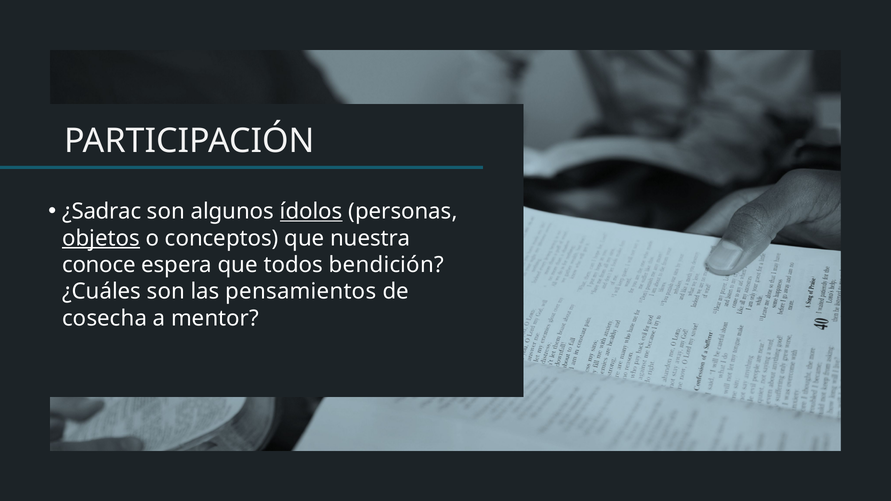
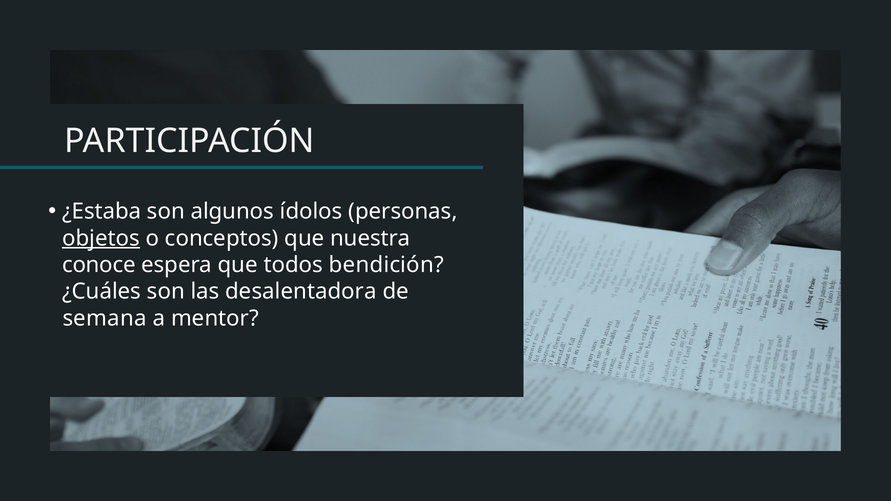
¿Sadrac: ¿Sadrac -> ¿Estaba
ídolos underline: present -> none
pensamientos: pensamientos -> desalentadora
cosecha: cosecha -> semana
